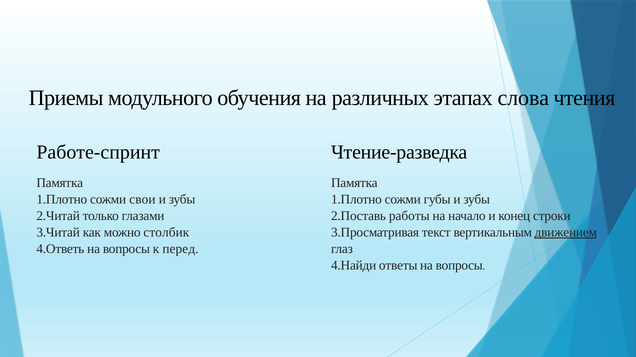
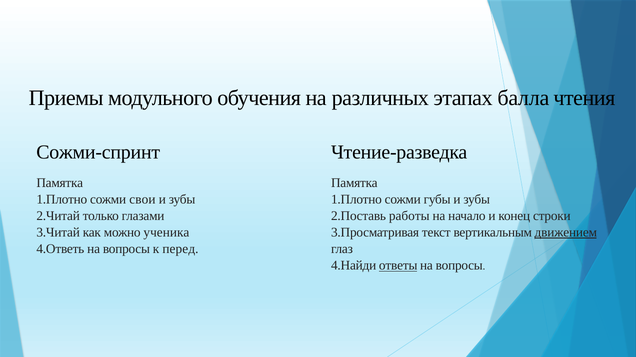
слова: слова -> балла
Работе-спринт: Работе-спринт -> Сожми-спринт
столбик: столбик -> ученика
ответы underline: none -> present
